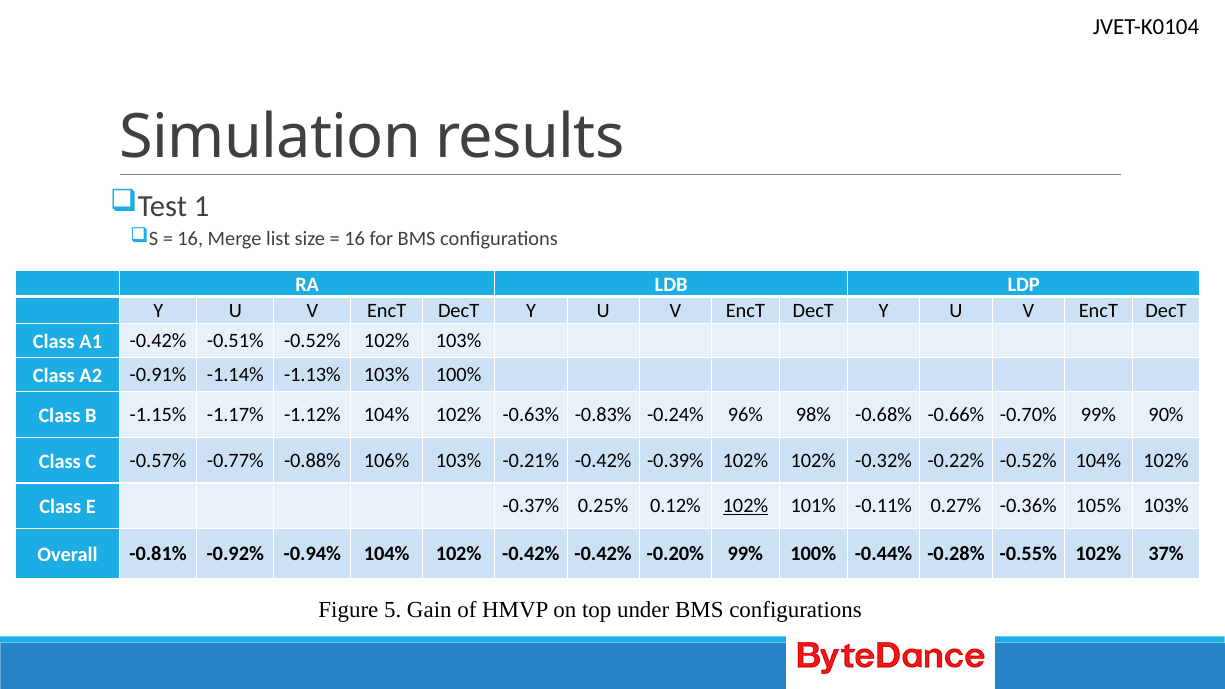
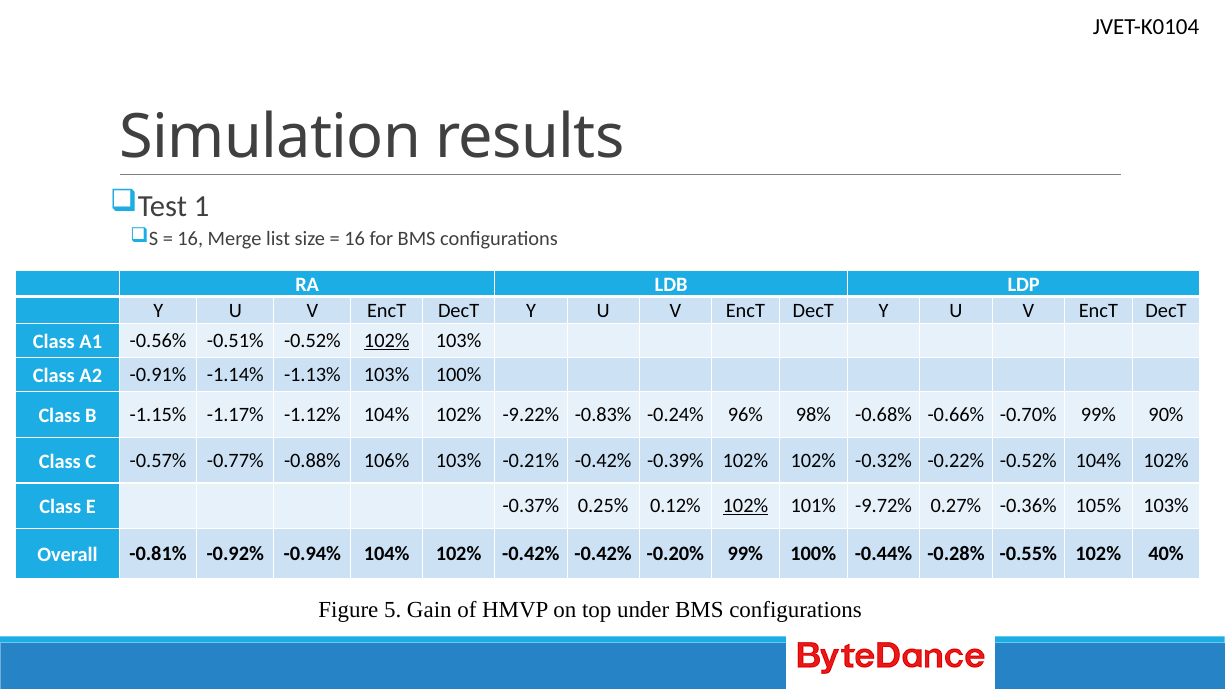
A1 -0.42%: -0.42% -> -0.56%
102% at (387, 341) underline: none -> present
-0.63%: -0.63% -> -9.22%
-0.11%: -0.11% -> -9.72%
37%: 37% -> 40%
